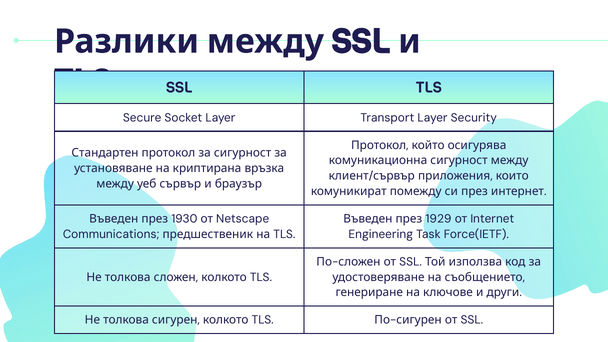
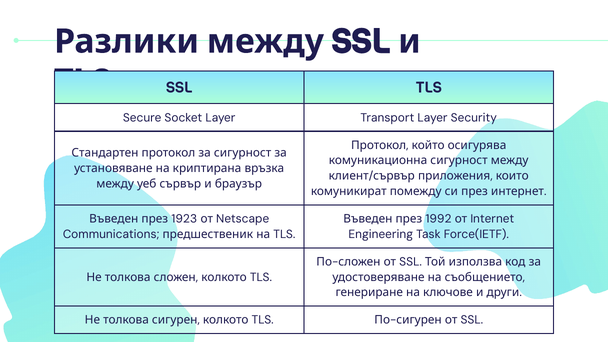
1930: 1930 -> 1923
1929: 1929 -> 1992
